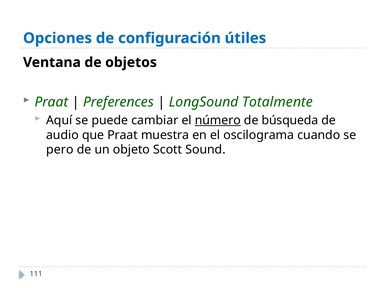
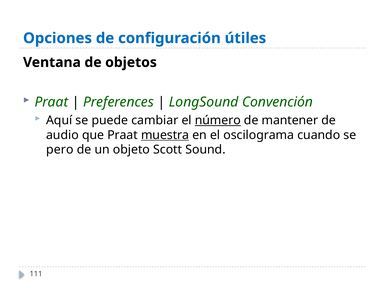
Totalmente: Totalmente -> Convención
búsqueda: búsqueda -> mantener
muestra underline: none -> present
